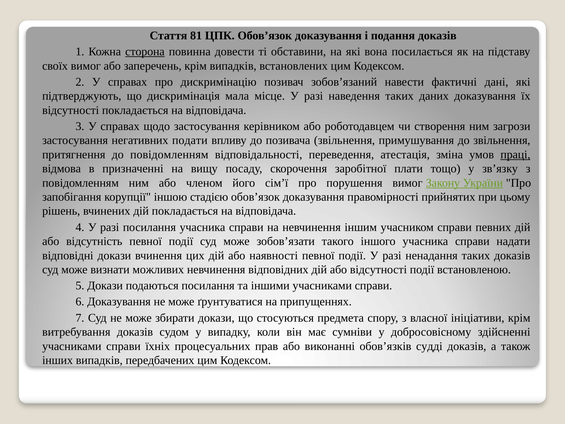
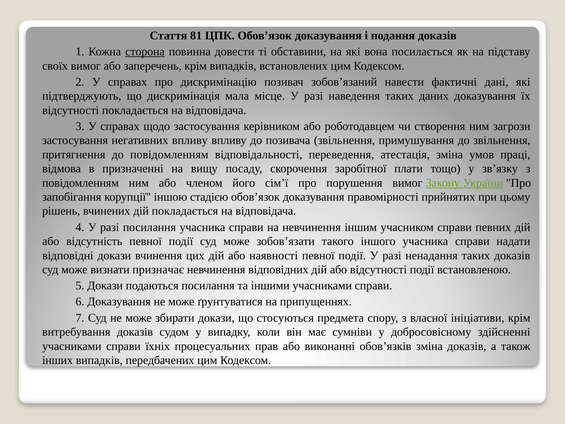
негативних подати: подати -> впливу
праці underline: present -> none
можливих: можливих -> призначає
обов’язків судді: судді -> зміна
